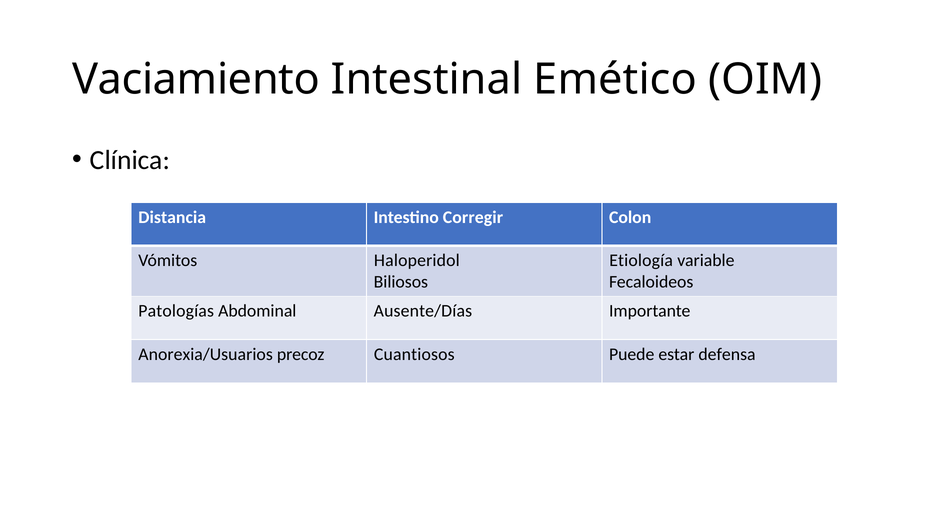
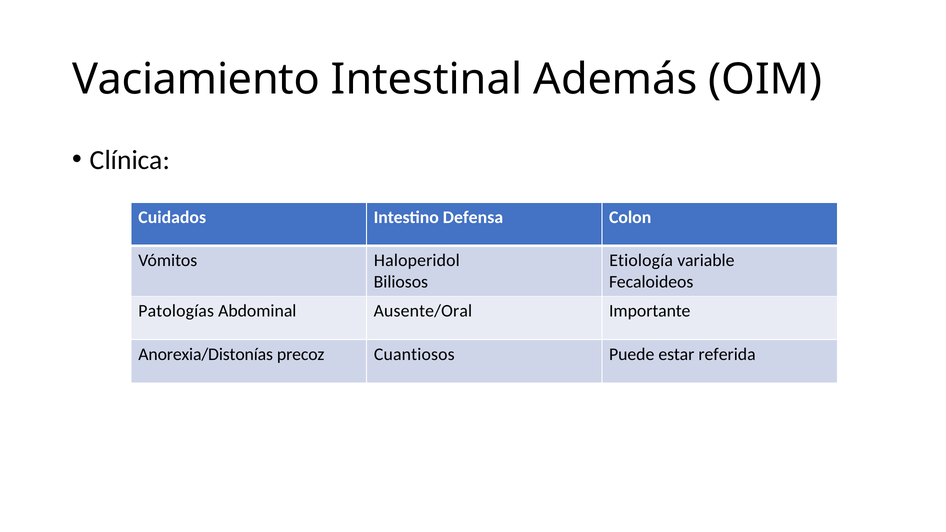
Emético: Emético -> Además
Distancia: Distancia -> Cuidados
Corregir: Corregir -> Defensa
Ausente/Días: Ausente/Días -> Ausente/Oral
Anorexia/Usuarios: Anorexia/Usuarios -> Anorexia/Distonías
defensa: defensa -> referida
